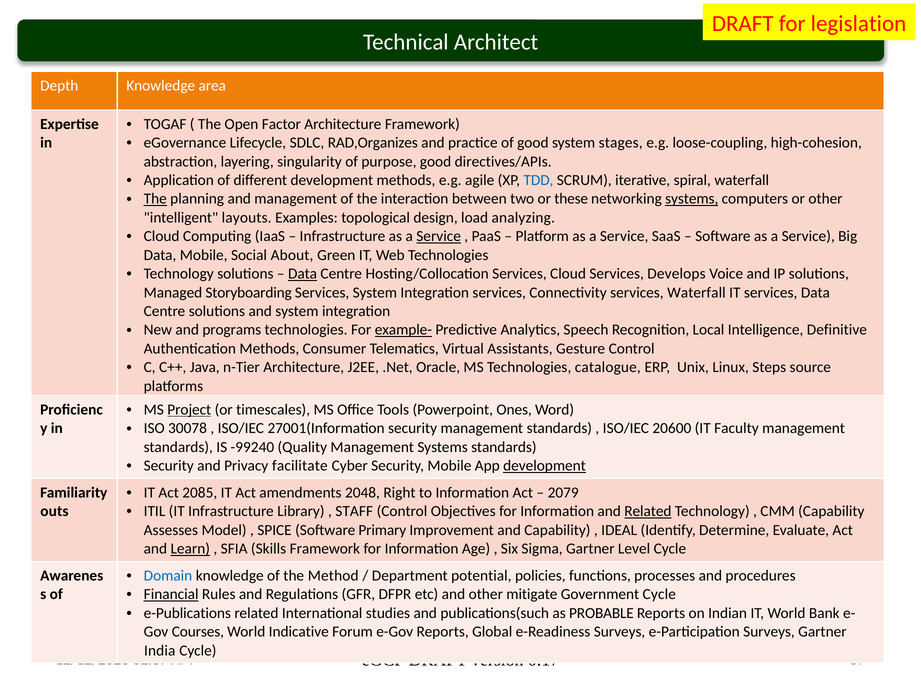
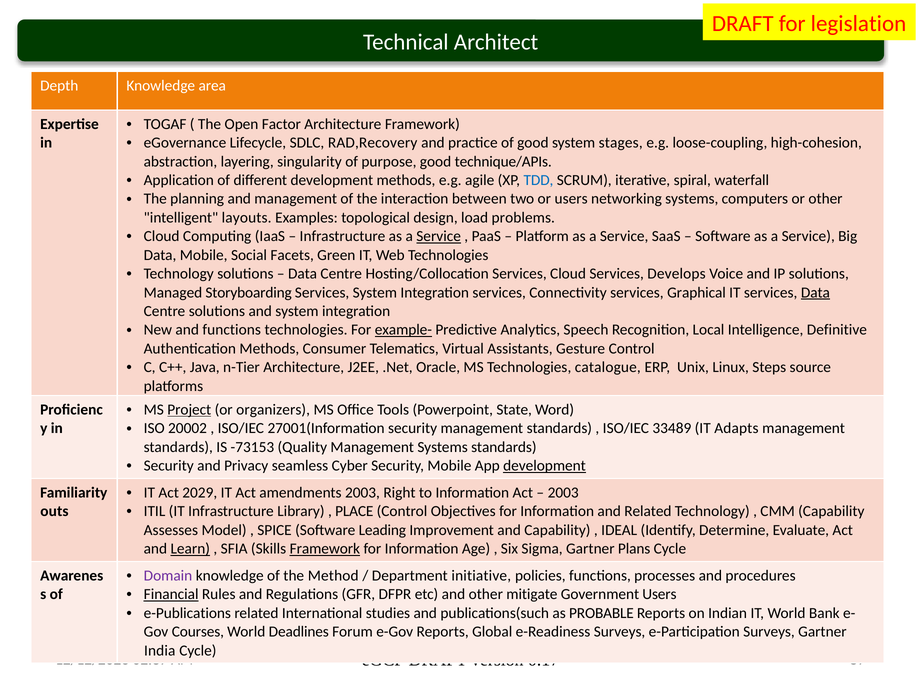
RAD,Organizes: RAD,Organizes -> RAD,Recovery
directives/APIs: directives/APIs -> technique/APIs
The at (155, 199) underline: present -> none
or these: these -> users
systems at (692, 199) underline: present -> none
analyzing: analyzing -> problems
About: About -> Facets
Data at (303, 274) underline: present -> none
services Waterfall: Waterfall -> Graphical
Data at (815, 292) underline: none -> present
and programs: programs -> functions
timescales: timescales -> organizers
Ones: Ones -> State
30078: 30078 -> 20002
20600: 20600 -> 33489
Faculty: Faculty -> Adapts
-99240: -99240 -> -73153
facilitate: facilitate -> seamless
2085: 2085 -> 2029
amendments 2048: 2048 -> 2003
2079 at (563, 492): 2079 -> 2003
STAFF: STAFF -> PLACE
Related at (648, 511) underline: present -> none
Primary: Primary -> Leading
Framework at (325, 549) underline: none -> present
Level: Level -> Plans
Domain colour: blue -> purple
potential: potential -> initiative
Government Cycle: Cycle -> Users
Indicative: Indicative -> Deadlines
